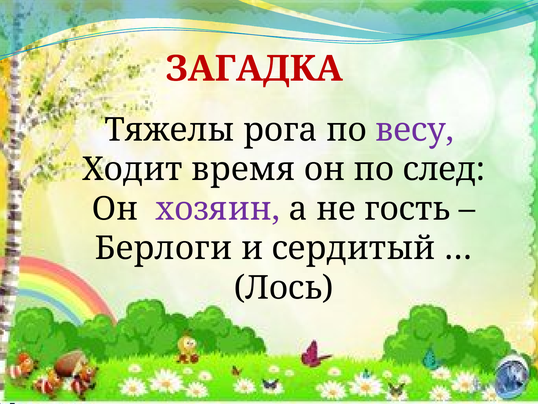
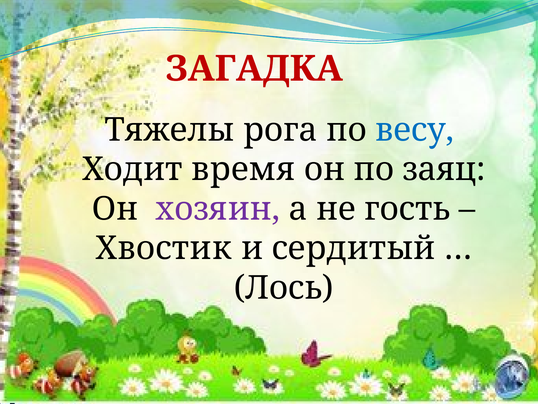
весу colour: purple -> blue
след: след -> заяц
Берлоги: Берлоги -> Хвостик
